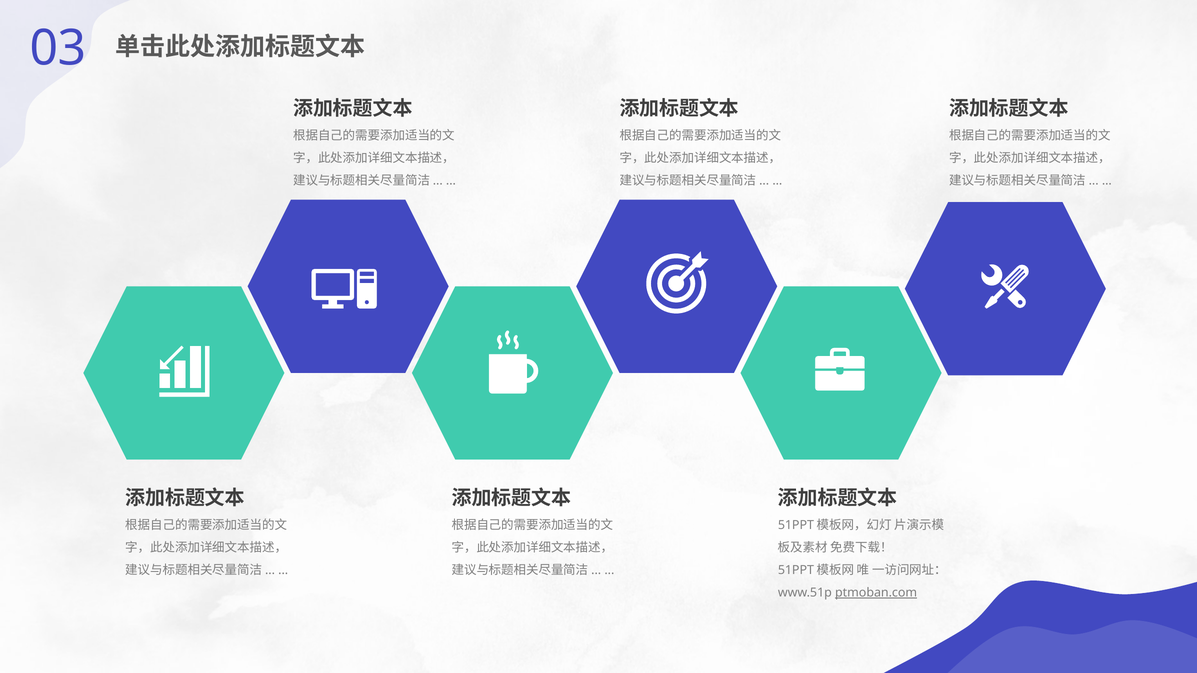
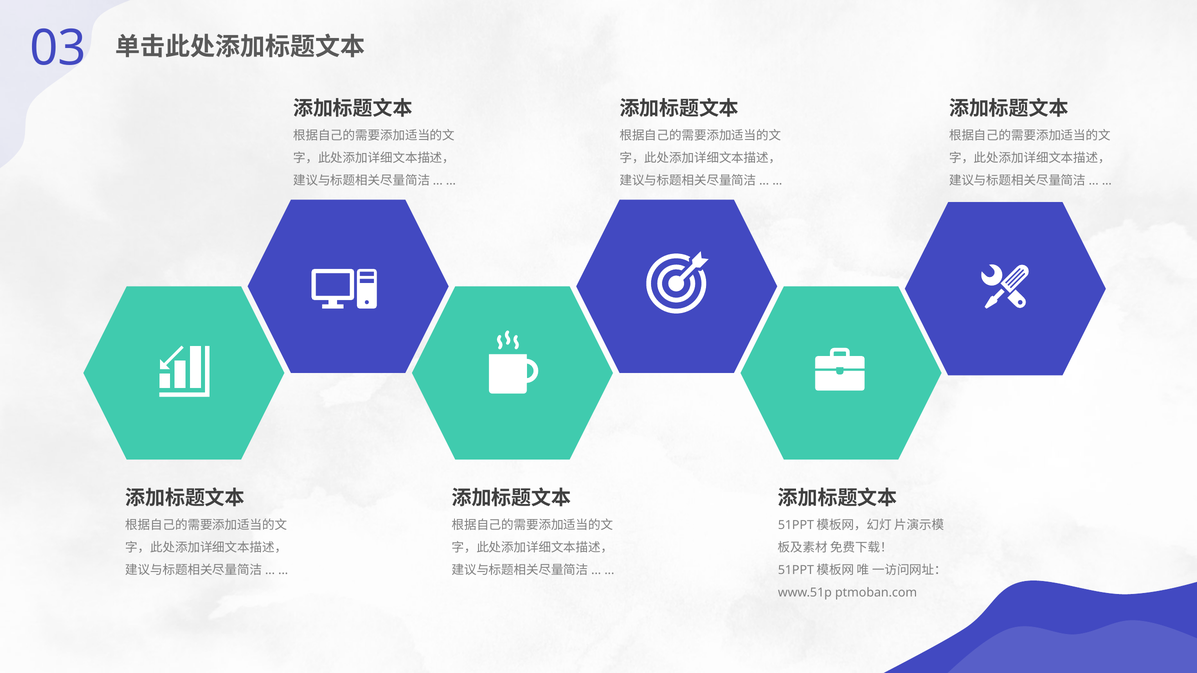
ptmoban.com underline: present -> none
